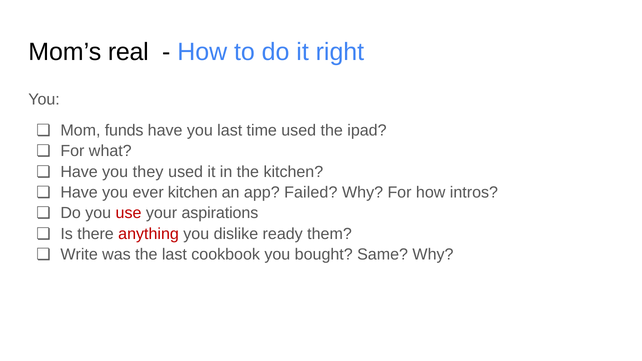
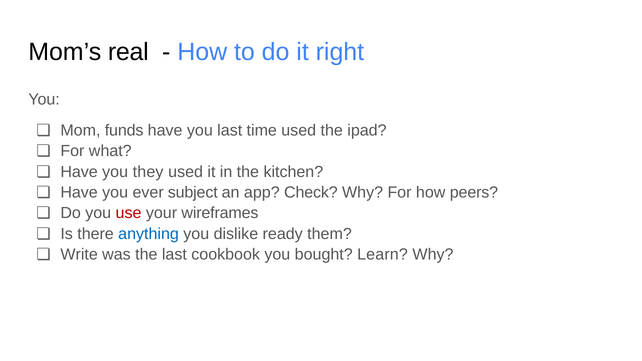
ever kitchen: kitchen -> subject
Failed: Failed -> Check
intros: intros -> peers
aspirations: aspirations -> wireframes
anything colour: red -> blue
Same: Same -> Learn
